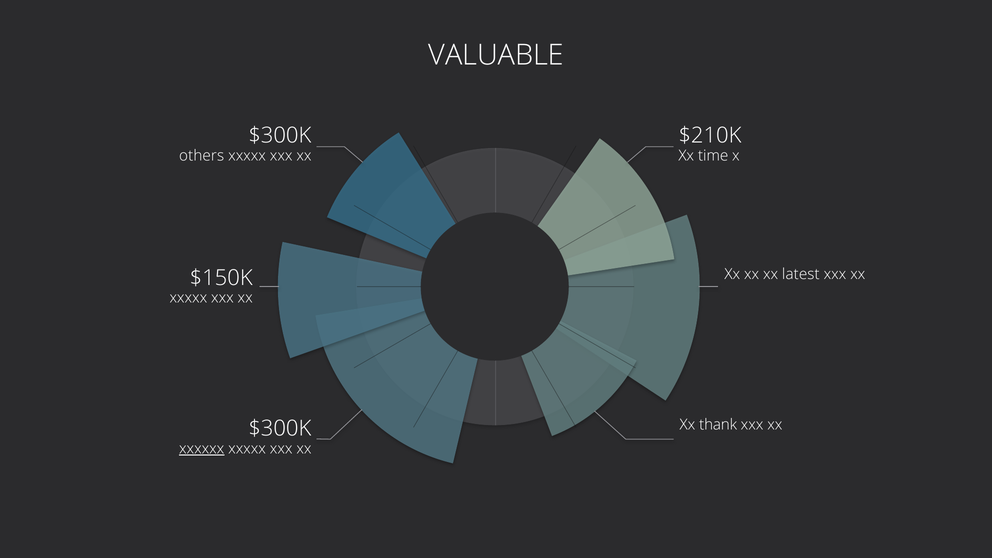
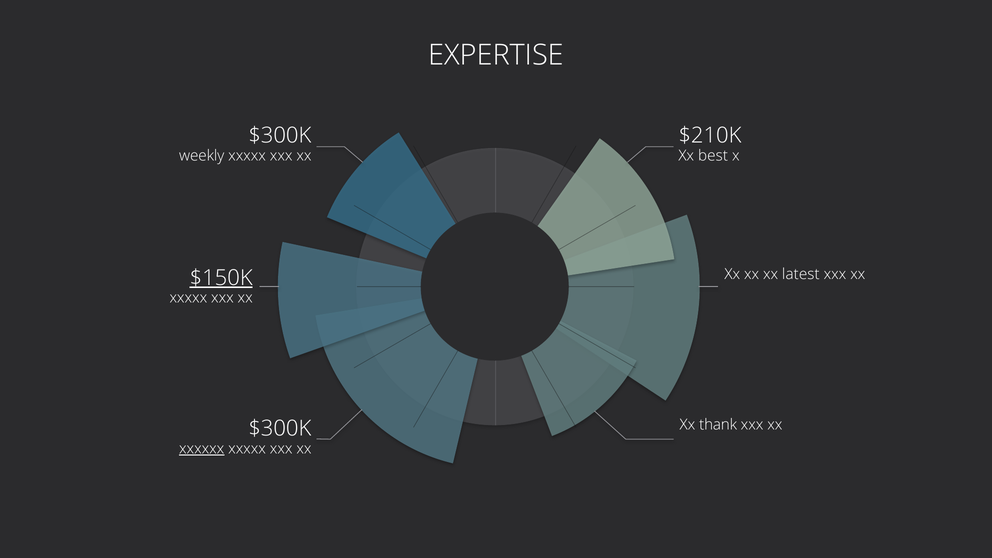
VALUABLE: VALUABLE -> EXPERTISE
others: others -> weekly
time: time -> best
$150K underline: none -> present
